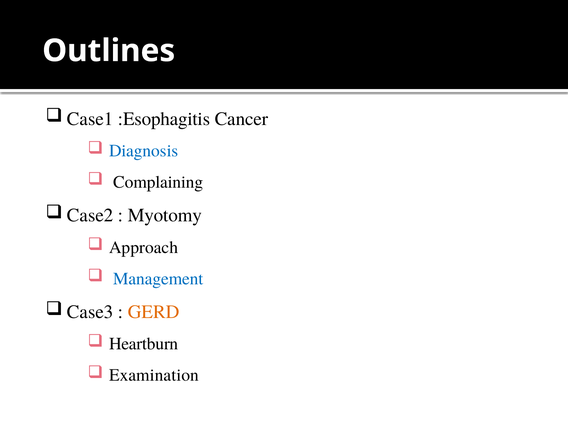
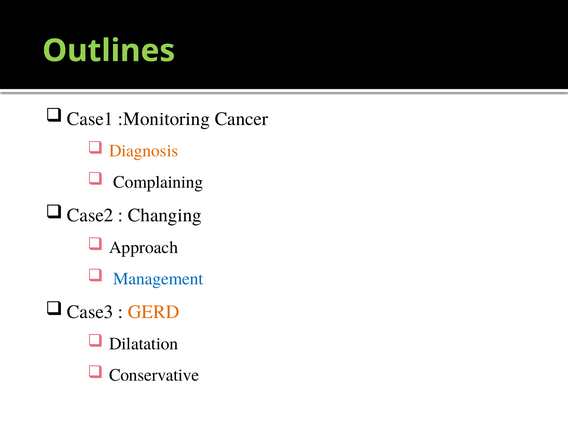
Outlines colour: white -> light green
:Esophagitis: :Esophagitis -> :Monitoring
Diagnosis colour: blue -> orange
Myotomy: Myotomy -> Changing
Heartburn: Heartburn -> Dilatation
Examination: Examination -> Conservative
